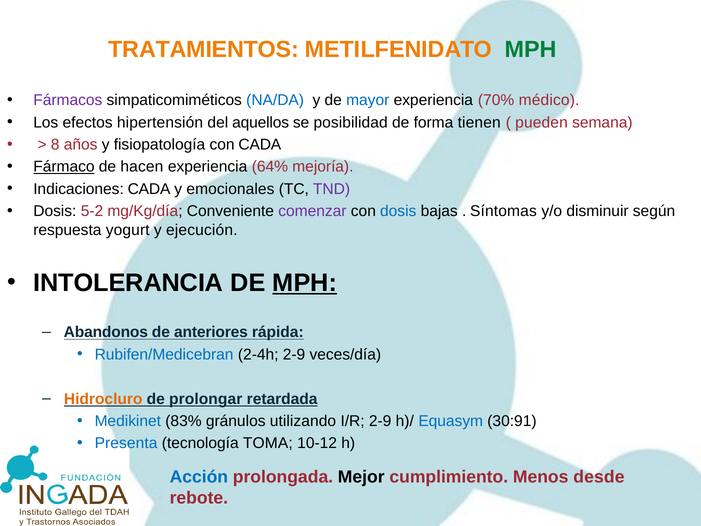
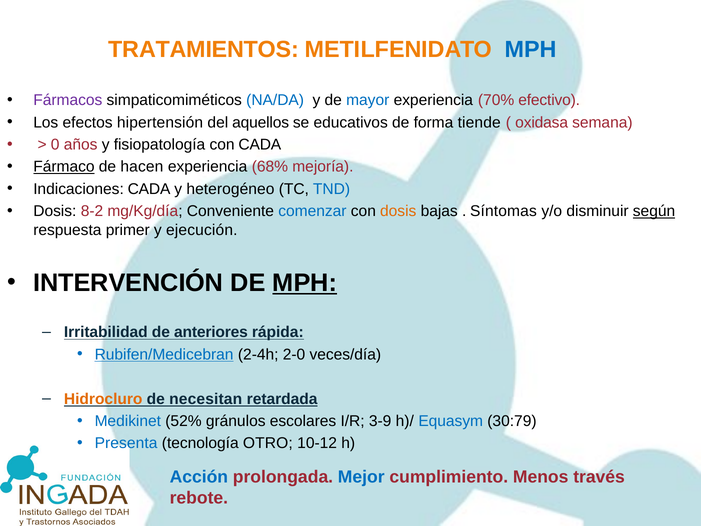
MPH at (531, 50) colour: green -> blue
médico: médico -> efectivo
posibilidad: posibilidad -> educativos
tienen: tienen -> tiende
pueden: pueden -> oxidasa
8: 8 -> 0
64%: 64% -> 68%
emocionales: emocionales -> heterogéneo
TND colour: purple -> blue
5-2: 5-2 -> 8-2
comenzar colour: purple -> blue
dosis at (398, 211) colour: blue -> orange
según underline: none -> present
yogurt: yogurt -> primer
INTOLERANCIA: INTOLERANCIA -> INTERVENCIÓN
Abandonos: Abandonos -> Irritabilidad
Rubifen/Medicebran underline: none -> present
2-4h 2-9: 2-9 -> 2-0
prolongar: prolongar -> necesitan
83%: 83% -> 52%
utilizando: utilizando -> escolares
I/R 2-9: 2-9 -> 3-9
30:91: 30:91 -> 30:79
TOMA: TOMA -> OTRO
Mejor colour: black -> blue
desde: desde -> través
